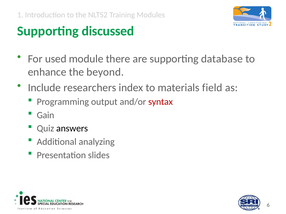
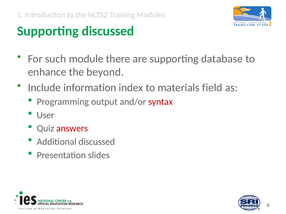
used: used -> such
researchers: researchers -> information
Gain: Gain -> User
answers colour: black -> red
Additional analyzing: analyzing -> discussed
